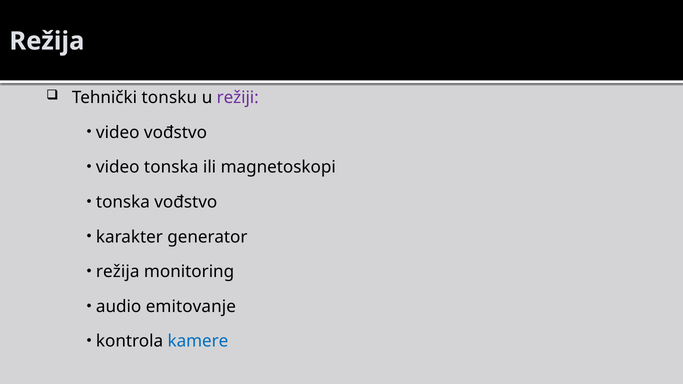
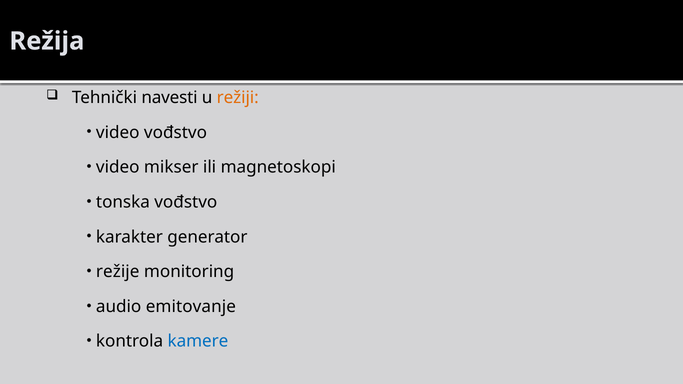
tonsku: tonsku -> navesti
režiji colour: purple -> orange
video tonska: tonska -> mikser
režija at (118, 272): režija -> režije
